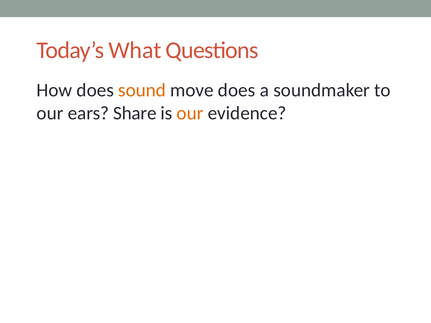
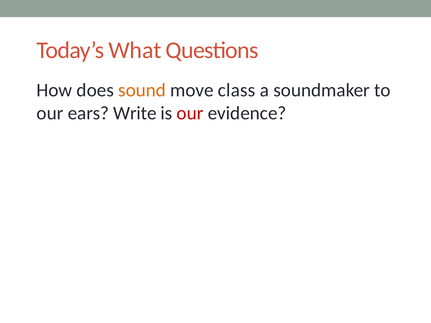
move does: does -> class
Share: Share -> Write
our at (190, 113) colour: orange -> red
